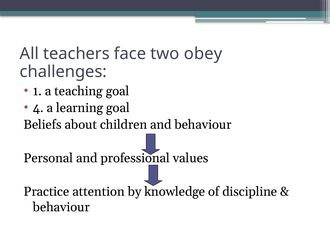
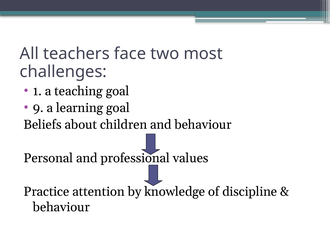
obey: obey -> most
4: 4 -> 9
